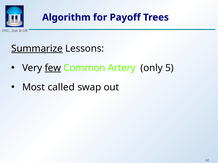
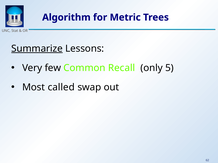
Payoff: Payoff -> Metric
few underline: present -> none
Artery: Artery -> Recall
